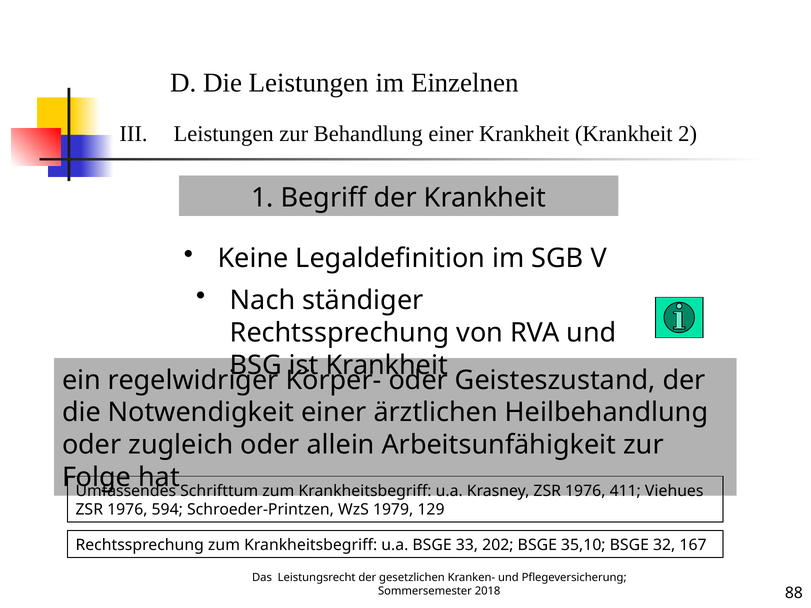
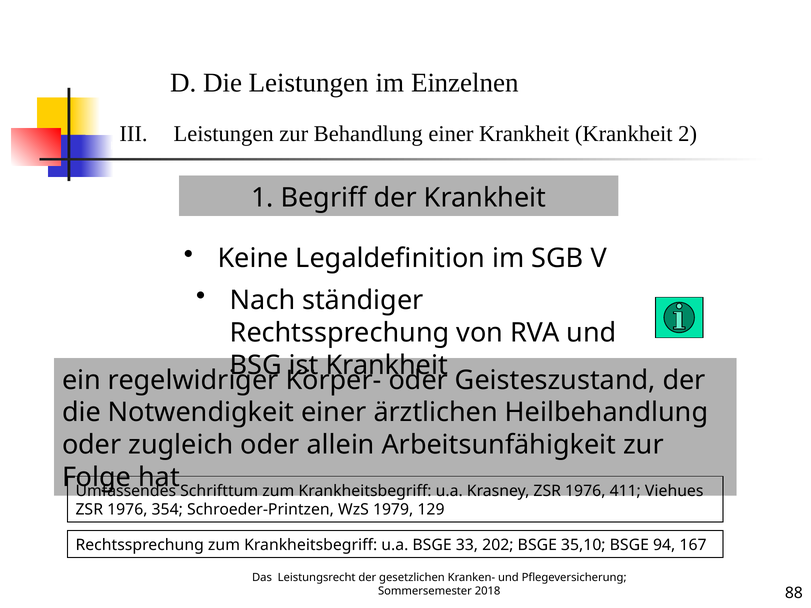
594: 594 -> 354
32: 32 -> 94
